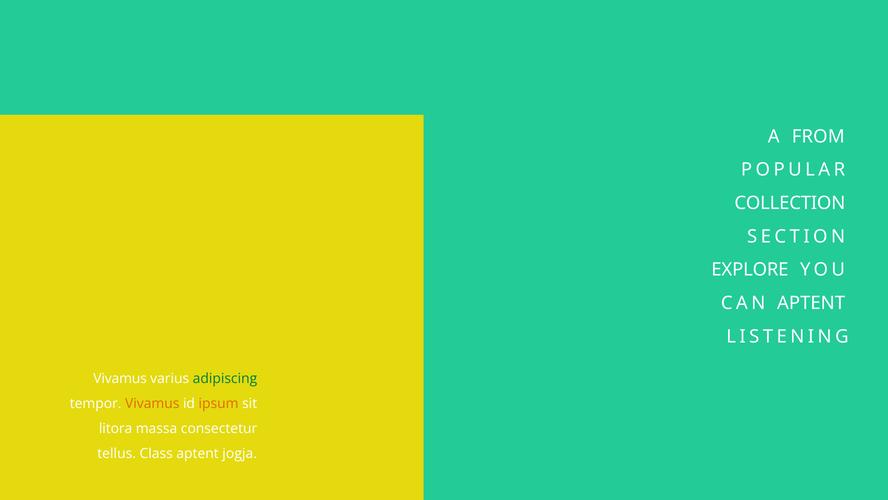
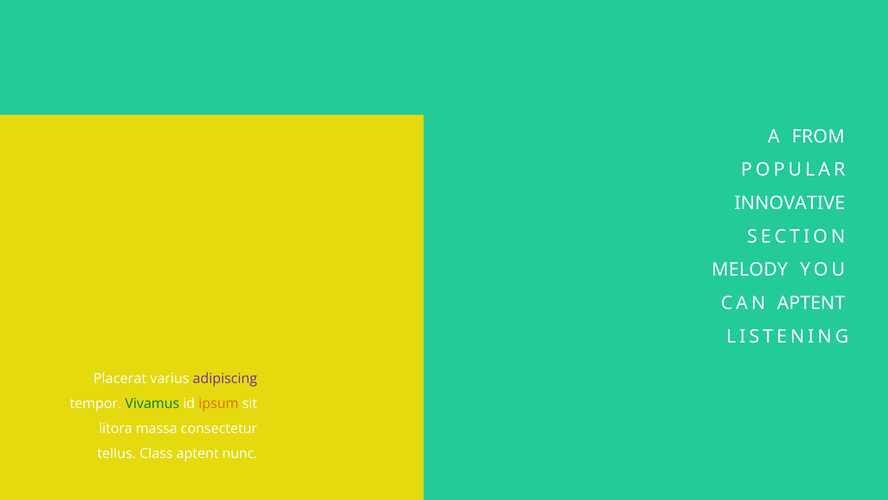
COLLECTION: COLLECTION -> INNOVATIVE
EXPLORE: EXPLORE -> MELODY
Vivamus at (120, 378): Vivamus -> Placerat
adipiscing colour: green -> purple
Vivamus at (152, 403) colour: orange -> green
jogja: jogja -> nunc
